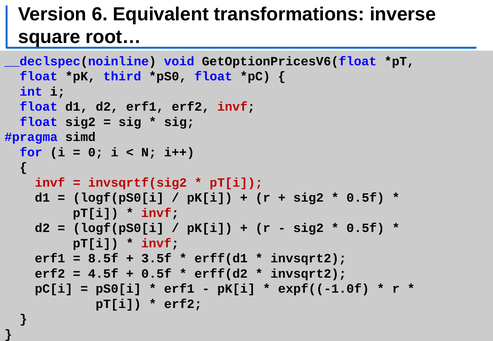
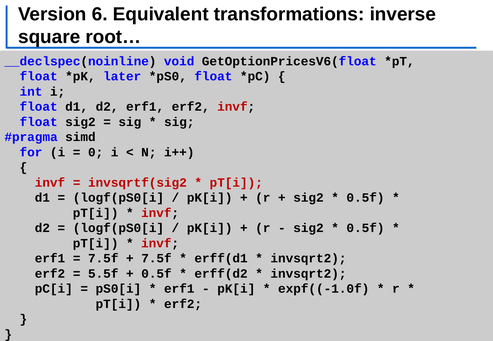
third: third -> later
8.5f at (103, 259): 8.5f -> 7.5f
3.5f at (156, 259): 3.5f -> 7.5f
4.5f: 4.5f -> 5.5f
